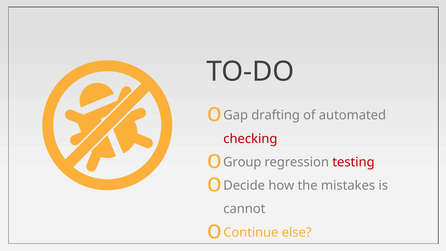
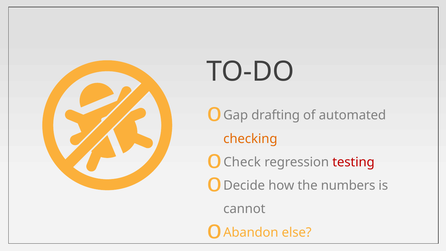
checking colour: red -> orange
Group: Group -> Check
mistakes: mistakes -> numbers
Continue: Continue -> Abandon
